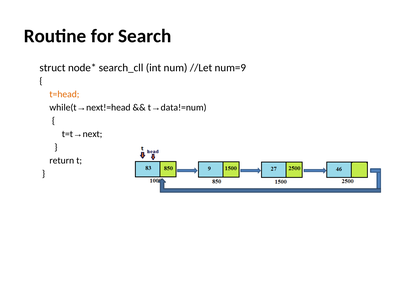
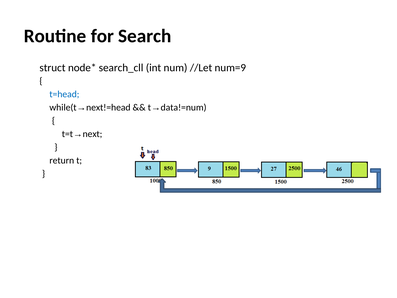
t=head colour: orange -> blue
